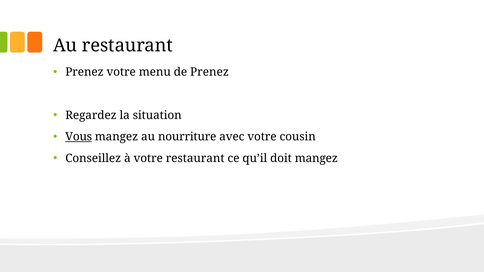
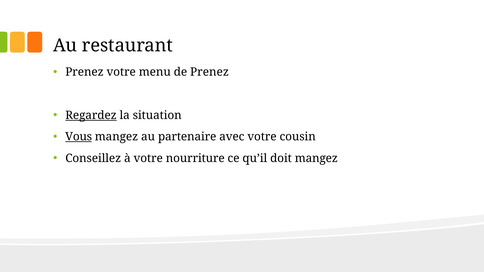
Regardez underline: none -> present
nourriture: nourriture -> partenaire
votre restaurant: restaurant -> nourriture
